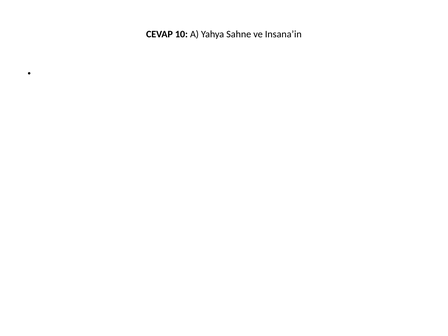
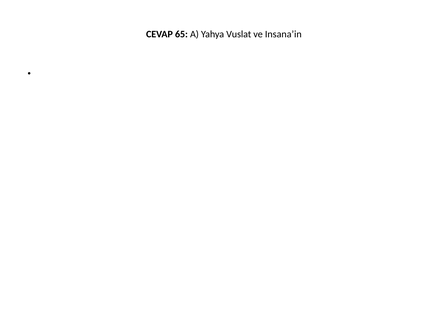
10: 10 -> 65
Sahne: Sahne -> Vuslat
